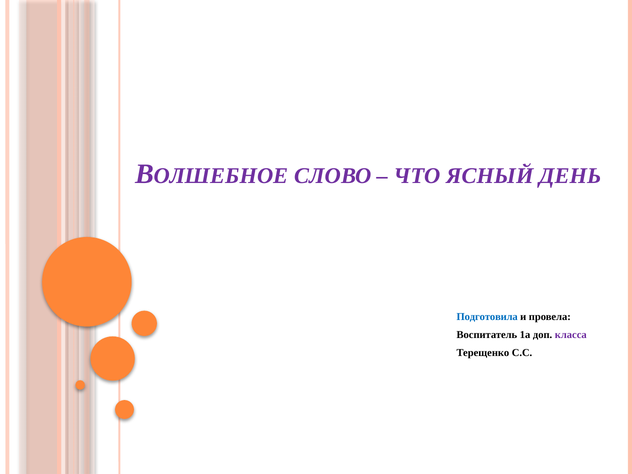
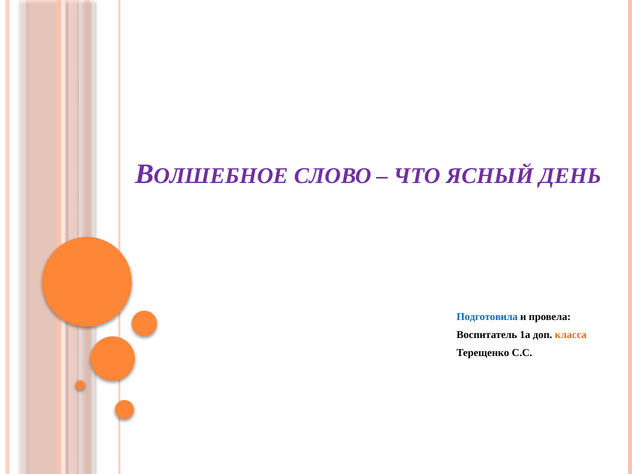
класса colour: purple -> orange
